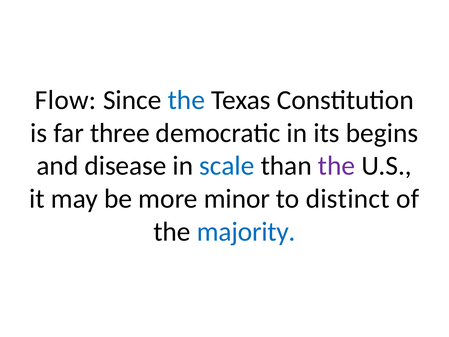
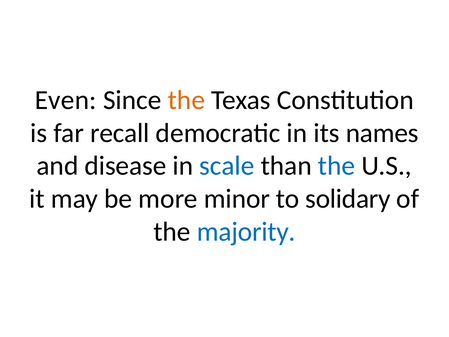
Flow: Flow -> Even
the at (186, 100) colour: blue -> orange
three: three -> recall
begins: begins -> names
the at (337, 166) colour: purple -> blue
distinct: distinct -> solidary
